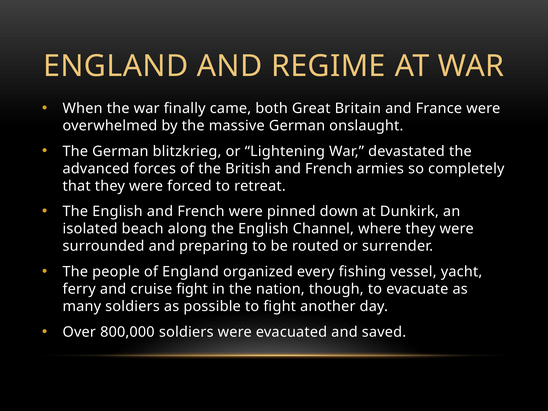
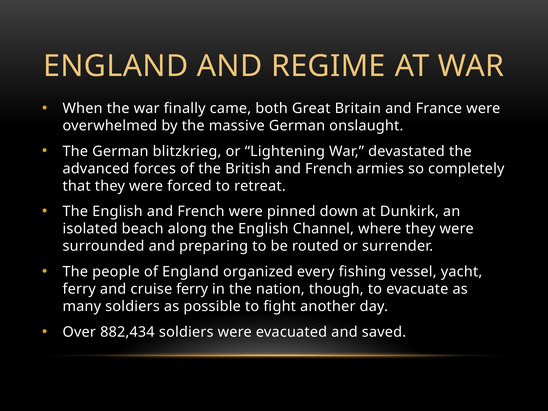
cruise fight: fight -> ferry
800,000: 800,000 -> 882,434
